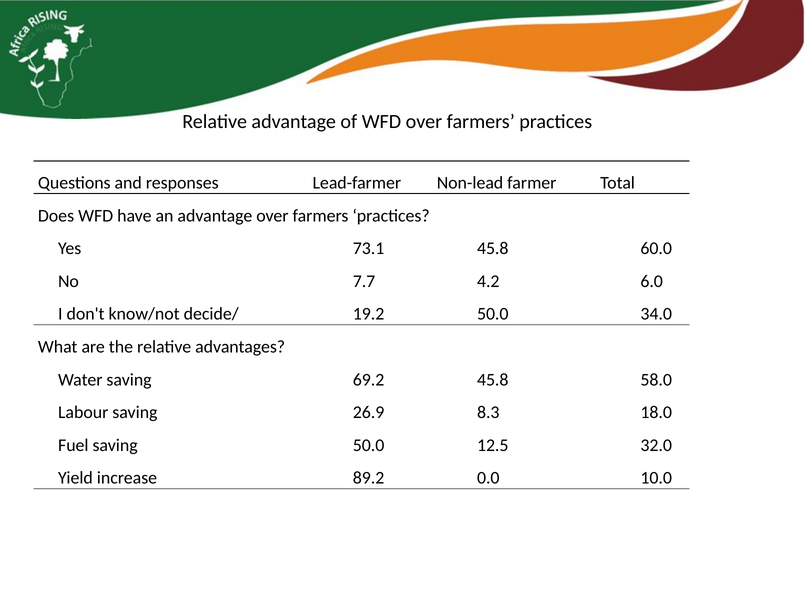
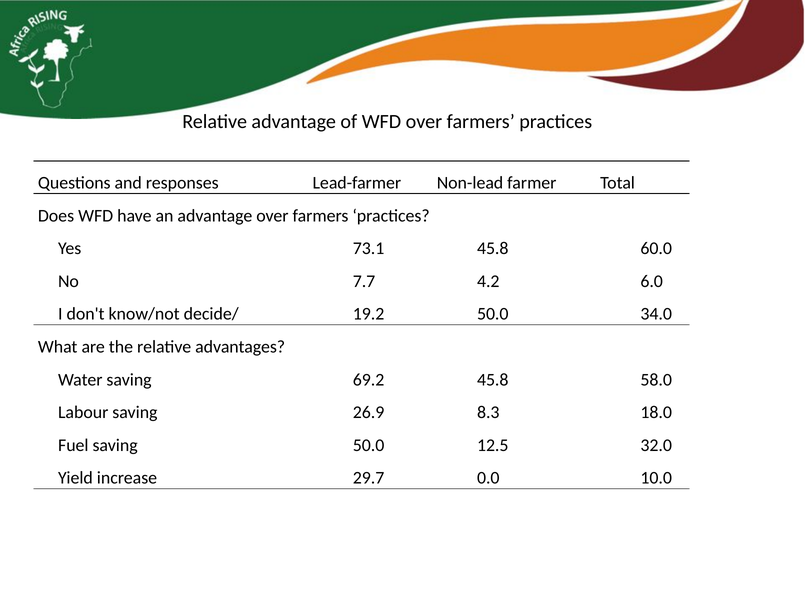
89.2: 89.2 -> 29.7
